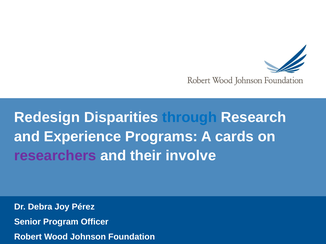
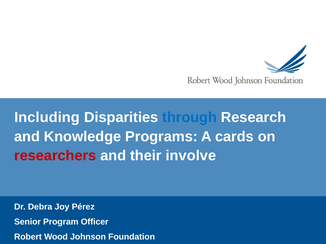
Redesign: Redesign -> Including
Experience: Experience -> Knowledge
researchers colour: purple -> red
